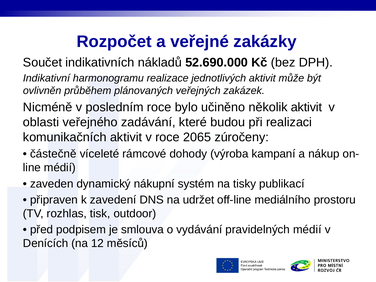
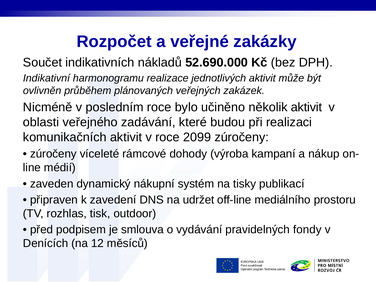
2065: 2065 -> 2099
částečně at (53, 154): částečně -> zúročeny
pravidelných médií: médií -> fondy
